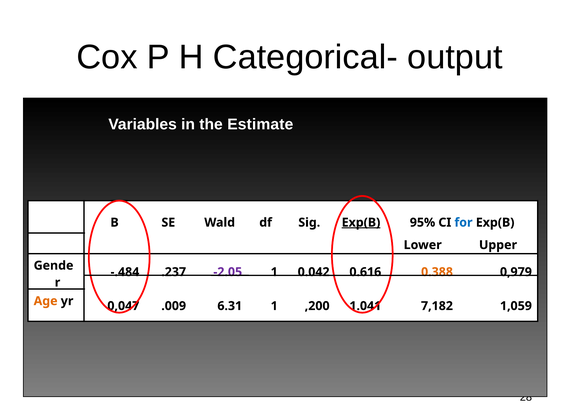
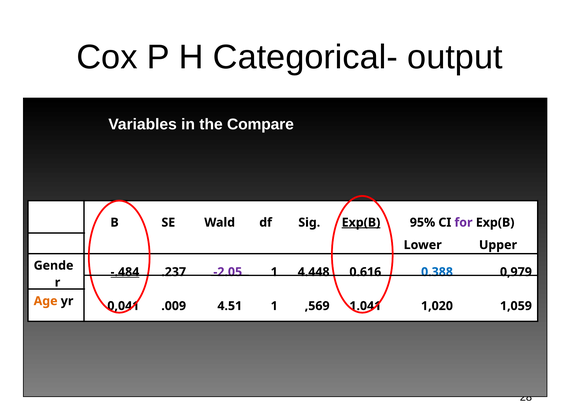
Estimate: Estimate -> Compare
for colour: blue -> purple
-.484 underline: none -> present
0.042: 0.042 -> 4.448
0.388 colour: orange -> blue
0,047: 0,047 -> 0,041
6.31: 6.31 -> 4.51
,200: ,200 -> ,569
7,182: 7,182 -> 1,020
